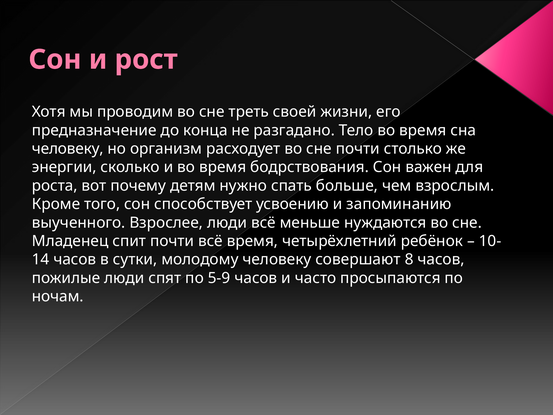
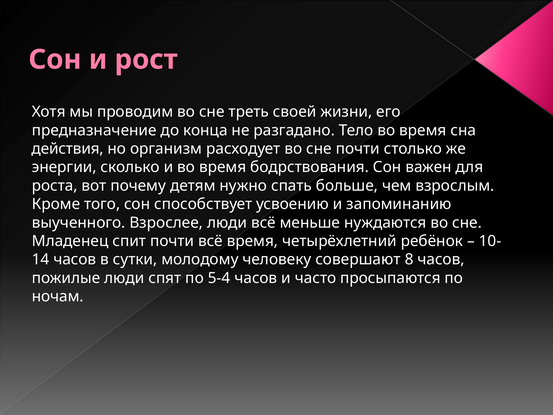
человеку at (68, 149): человеку -> действия
5-9: 5-9 -> 5-4
